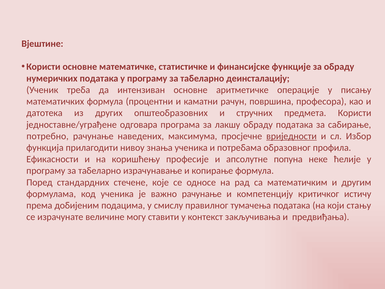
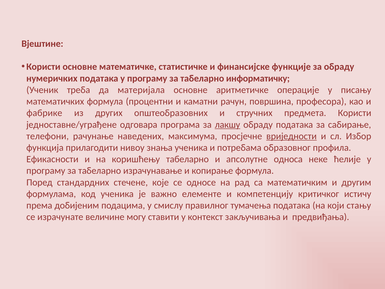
деинсталацију: деинсталацију -> информатичку
интензиван: интензиван -> материјала
датотека: датотека -> фабрике
лакшу underline: none -> present
потребно: потребно -> телефони
коришћењу професије: професије -> табеларно
попуна: попуна -> односа
важно рачунање: рачунање -> елементе
